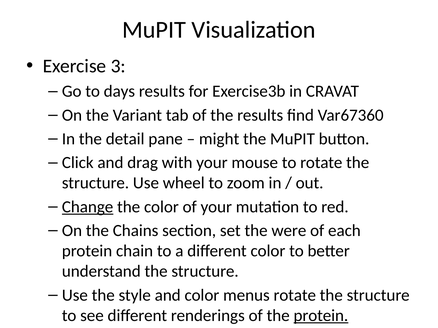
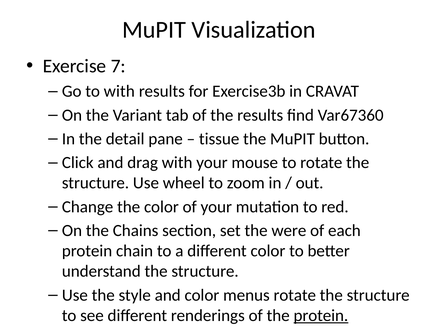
3: 3 -> 7
to days: days -> with
might: might -> tissue
Change underline: present -> none
